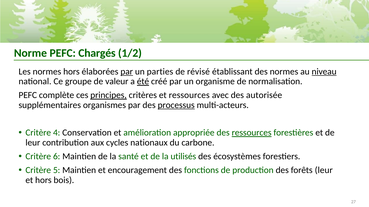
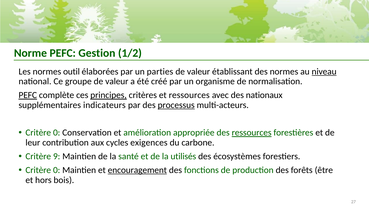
Chargés: Chargés -> Gestion
normes hors: hors -> outil
par at (127, 72) underline: present -> none
révisé at (198, 72): révisé -> valeur
été underline: present -> none
PEFC at (28, 95) underline: none -> present
autorisée: autorisée -> nationaux
organismes: organismes -> indicateurs
4 at (57, 133): 4 -> 0
nationaux: nationaux -> exigences
6: 6 -> 9
5 at (57, 171): 5 -> 0
encouragement underline: none -> present
forêts leur: leur -> être
